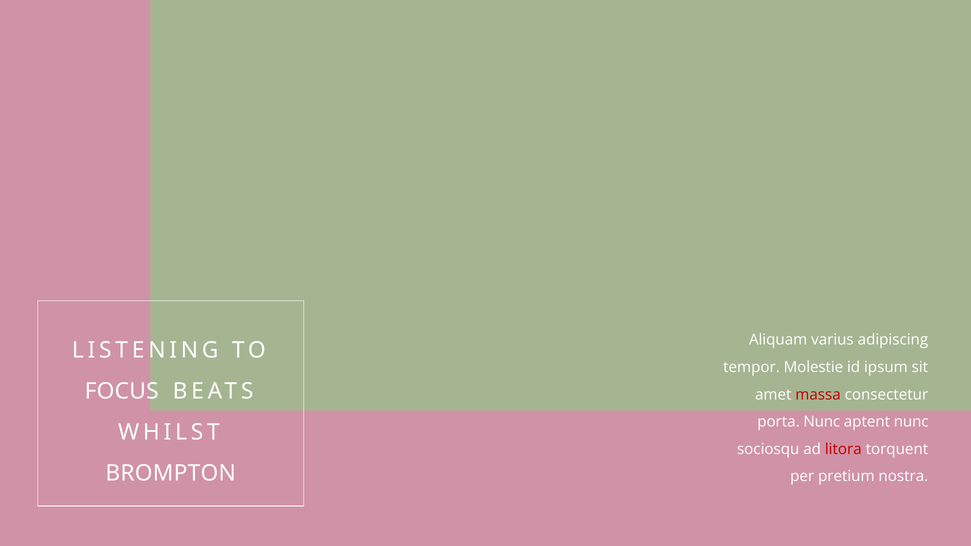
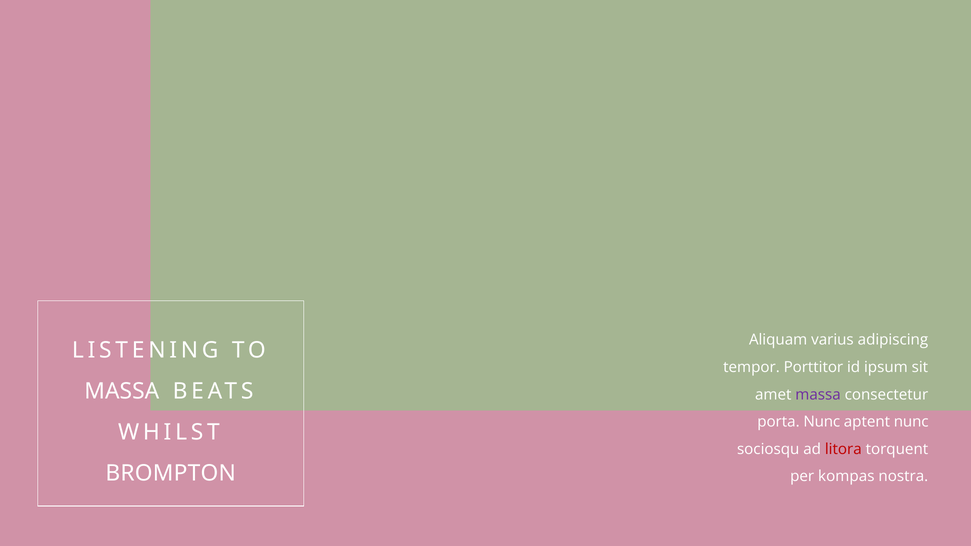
Molestie: Molestie -> Porttitor
FOCUS at (122, 392): FOCUS -> MASSA
massa at (818, 395) colour: red -> purple
pretium: pretium -> kompas
